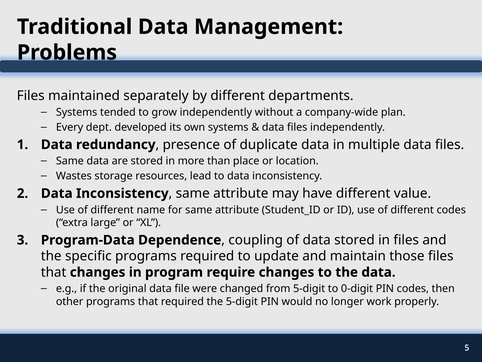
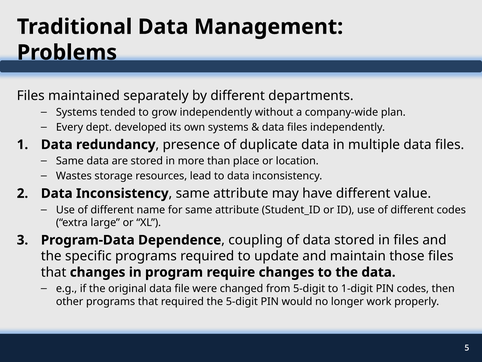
0-digit: 0-digit -> 1-digit
